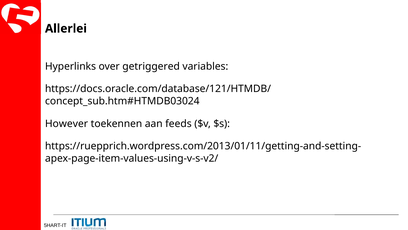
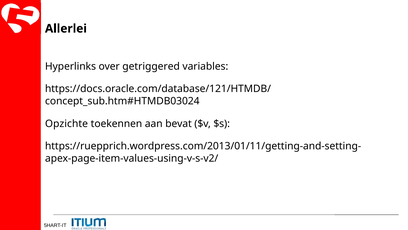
However: However -> Opzichte
feeds: feeds -> bevat
